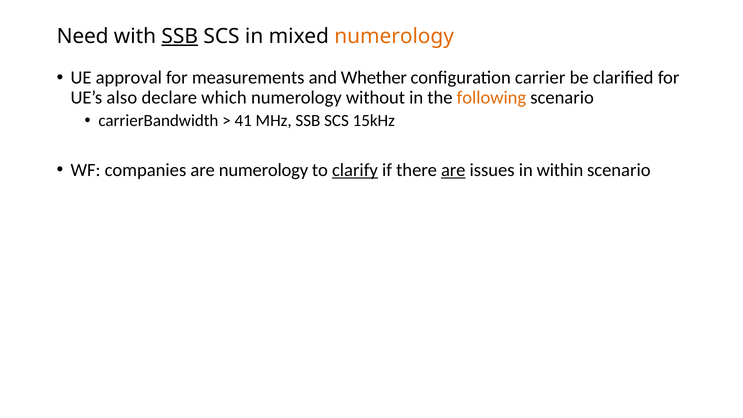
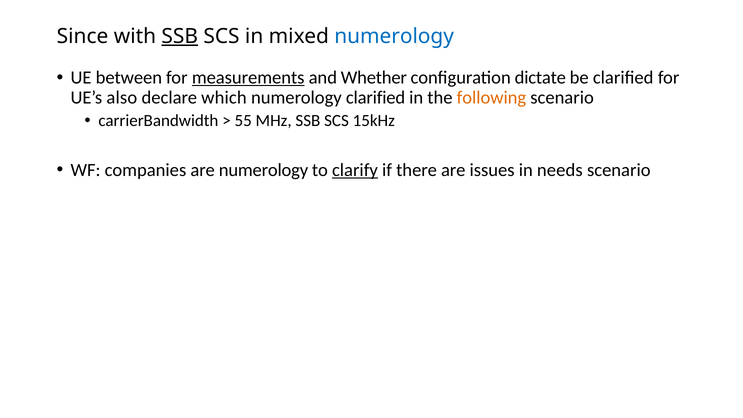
Need: Need -> Since
numerology at (394, 36) colour: orange -> blue
approval: approval -> between
measurements underline: none -> present
carrier: carrier -> dictate
numerology without: without -> clarified
41: 41 -> 55
are at (453, 170) underline: present -> none
within: within -> needs
